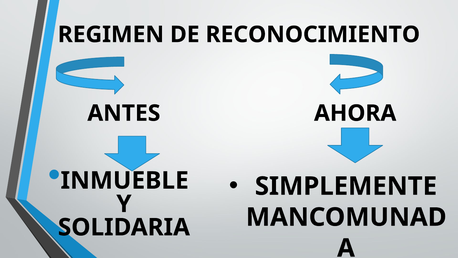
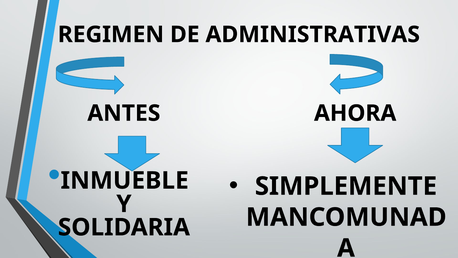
RECONOCIMIENTO: RECONOCIMIENTO -> ADMINISTRATIVAS
